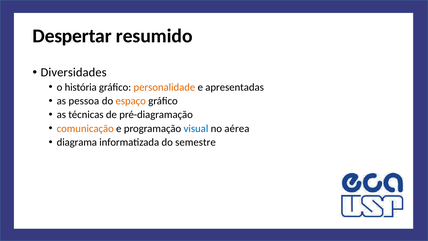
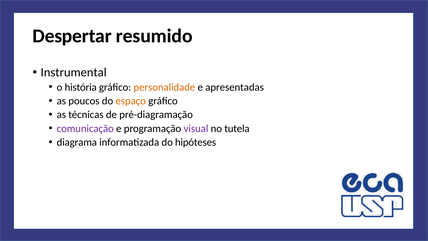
Diversidades: Diversidades -> Instrumental
pessoa: pessoa -> poucos
comunicação colour: orange -> purple
visual colour: blue -> purple
aérea: aérea -> tutela
semestre: semestre -> hipóteses
